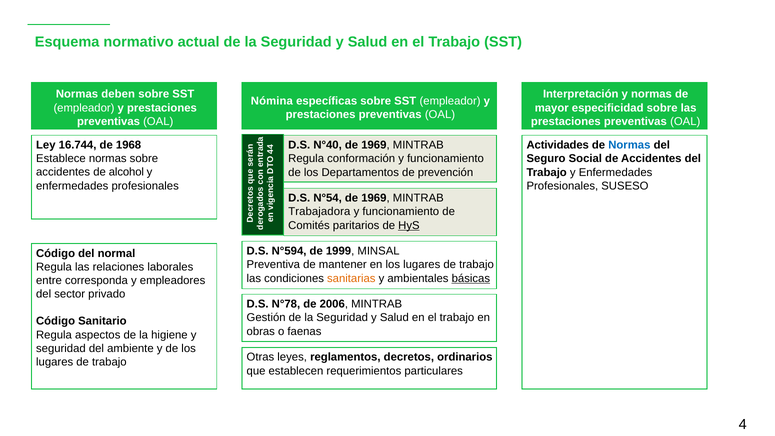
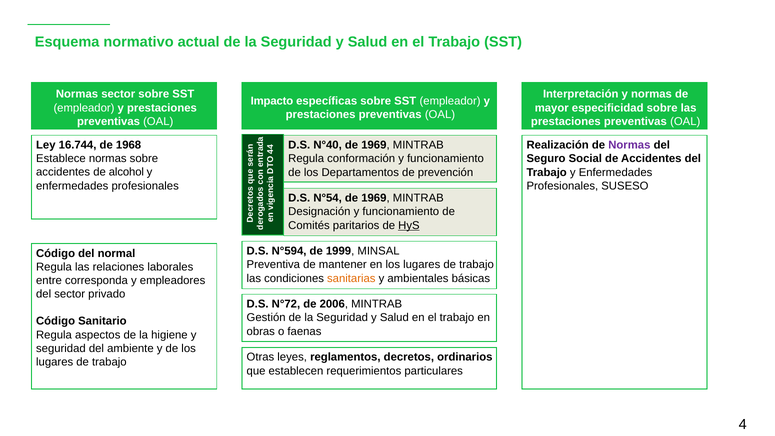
Normas deben: deben -> sector
Nómina: Nómina -> Impacto
Actividades: Actividades -> Realización
Normas at (629, 145) colour: blue -> purple
Trabajadora: Trabajadora -> Designación
básicas underline: present -> none
N°78: N°78 -> N°72
